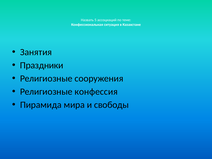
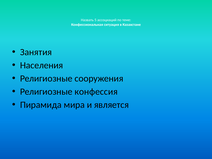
Праздники: Праздники -> Населения
свободы: свободы -> является
